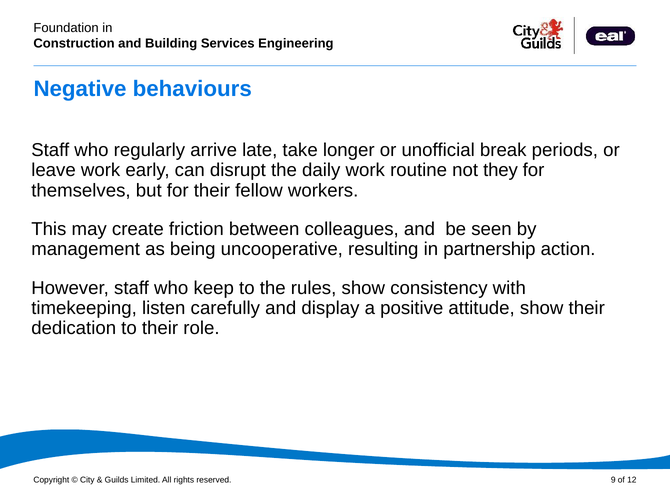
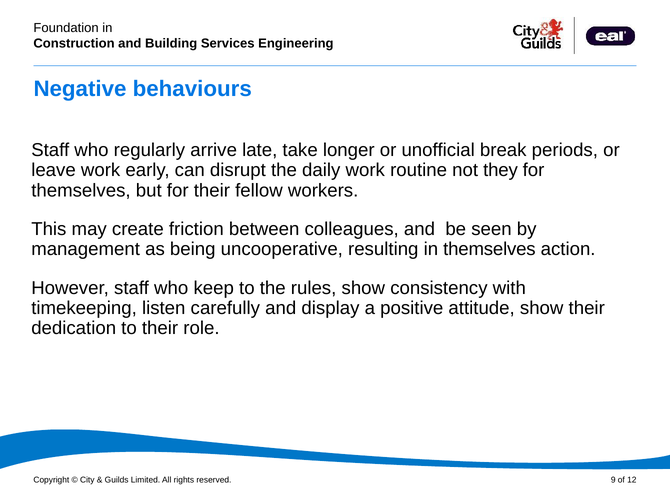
in partnership: partnership -> themselves
